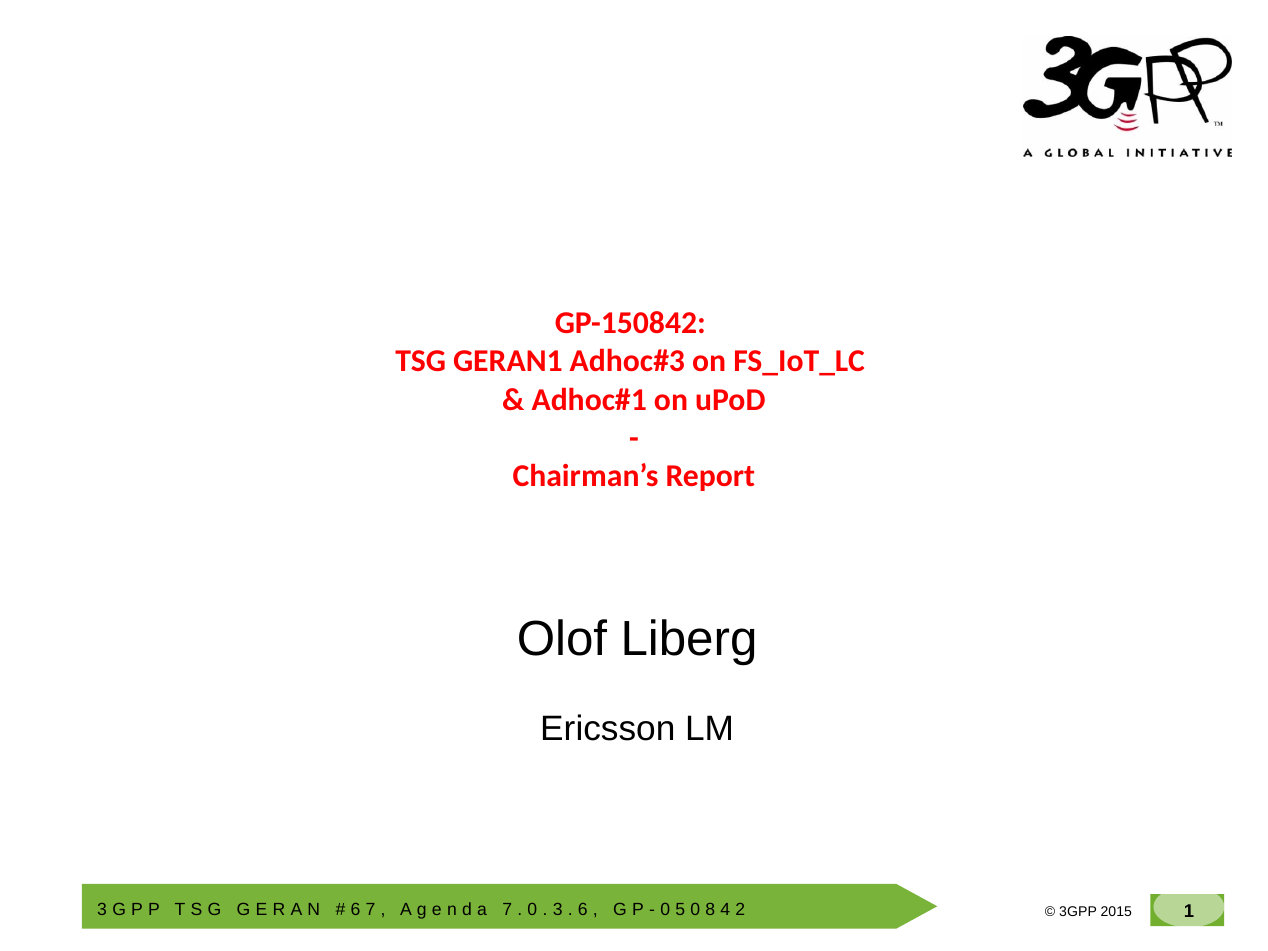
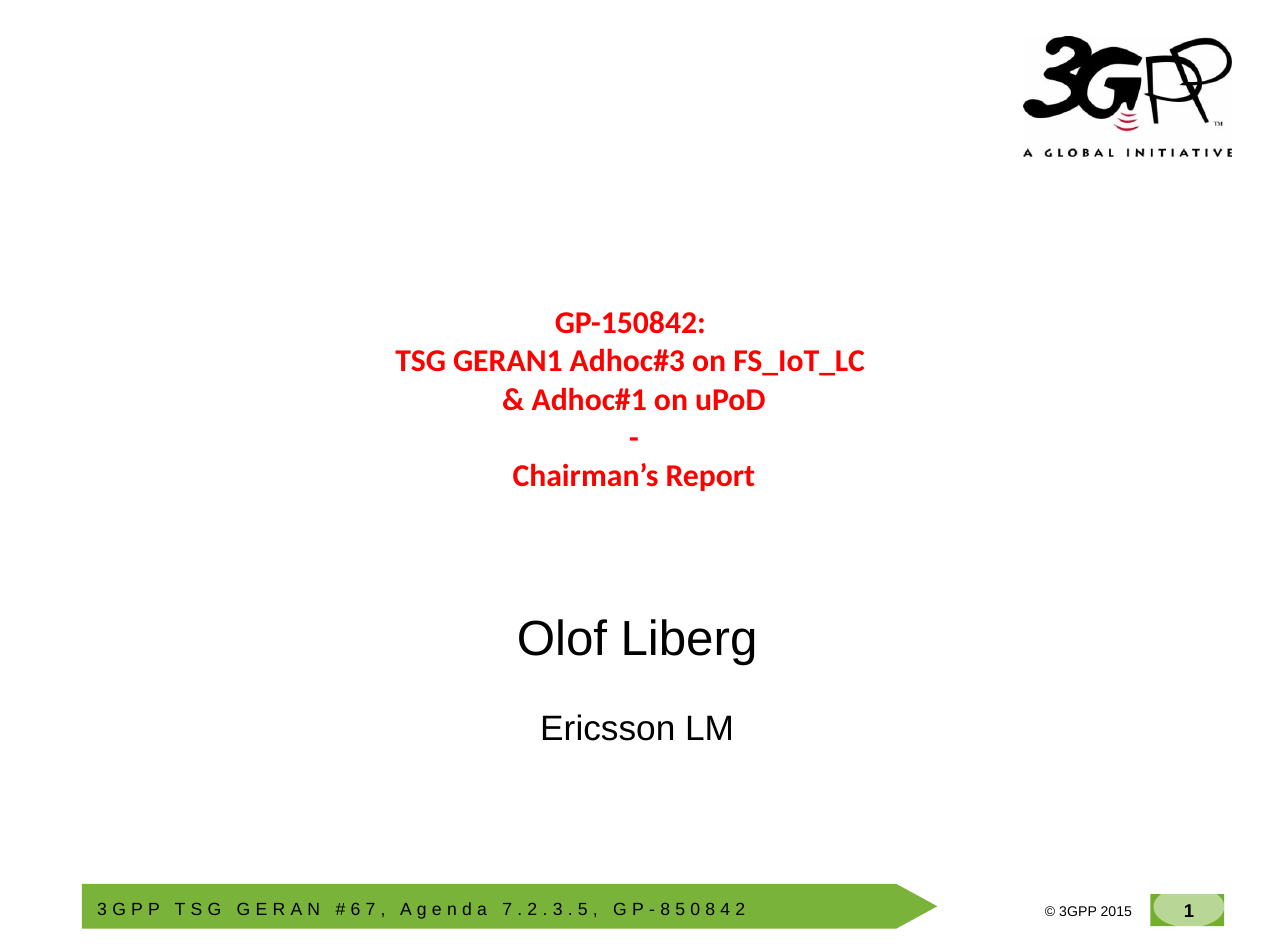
0 at (532, 909): 0 -> 2
6 at (583, 909): 6 -> 5
0 at (665, 909): 0 -> 8
